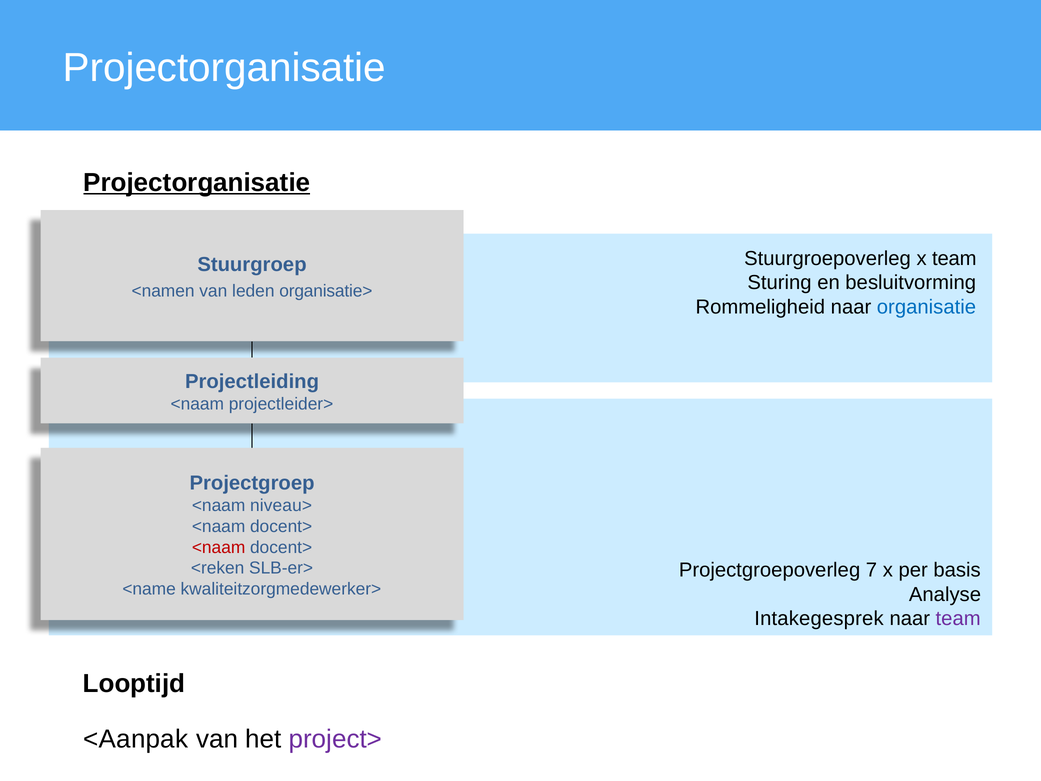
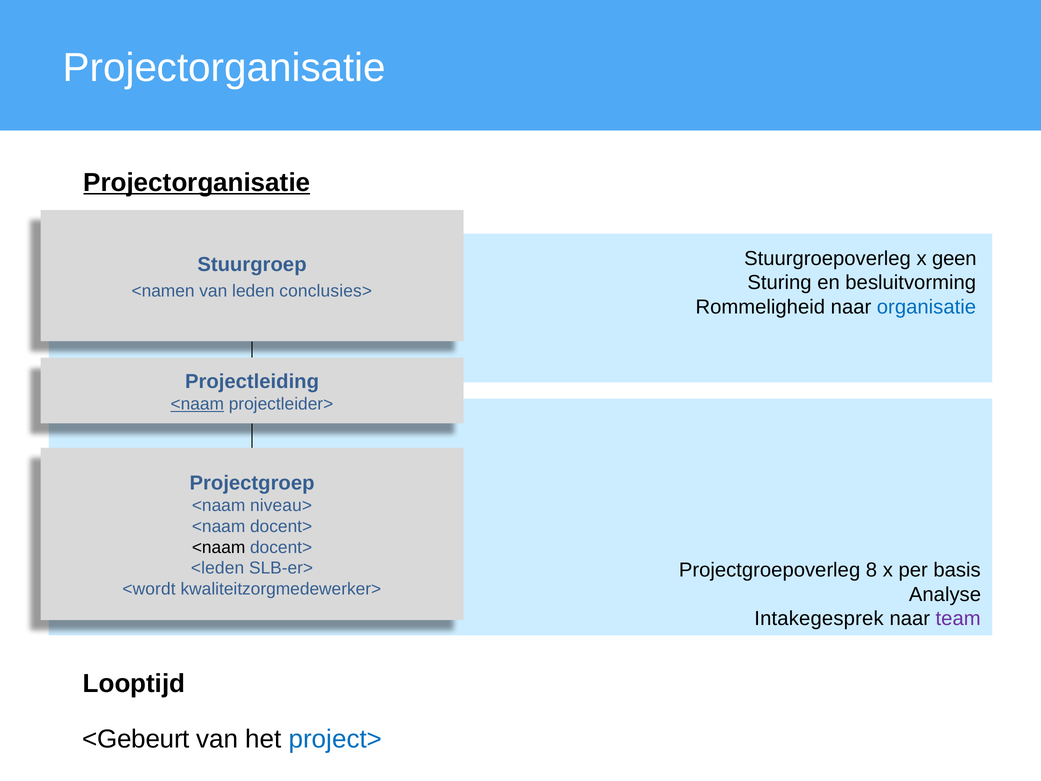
x team: team -> geen
organisatie>: organisatie> -> conclusies>
<naam at (197, 404) underline: none -> present
<naam at (219, 547) colour: red -> black
<reken: <reken -> <leden
7: 7 -> 8
<name: <name -> <wordt
<Aanpak: <Aanpak -> <Gebeurt
project> colour: purple -> blue
